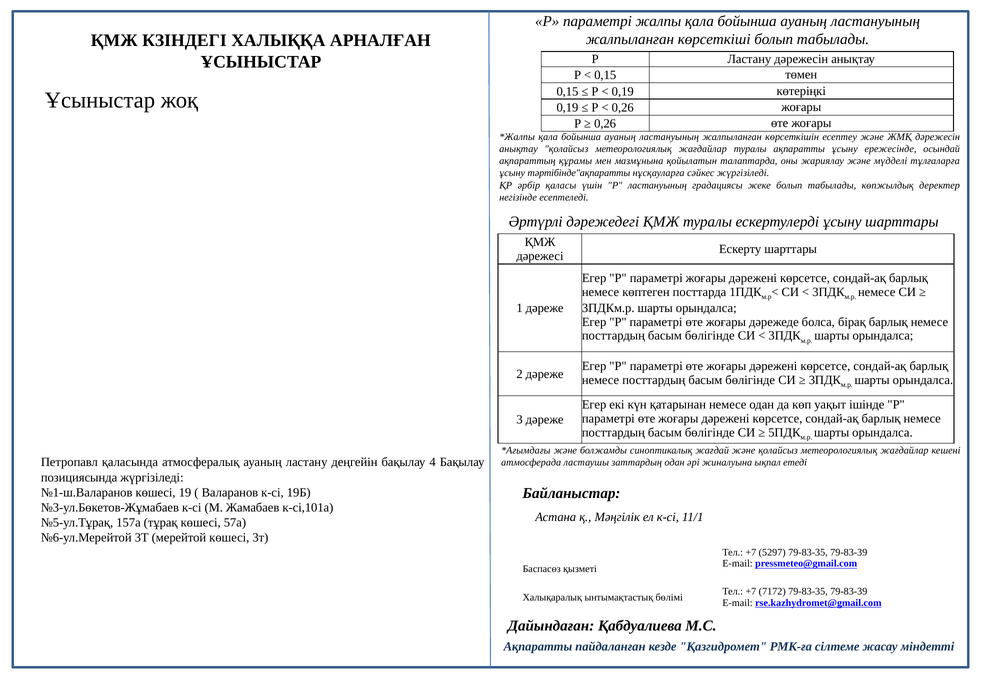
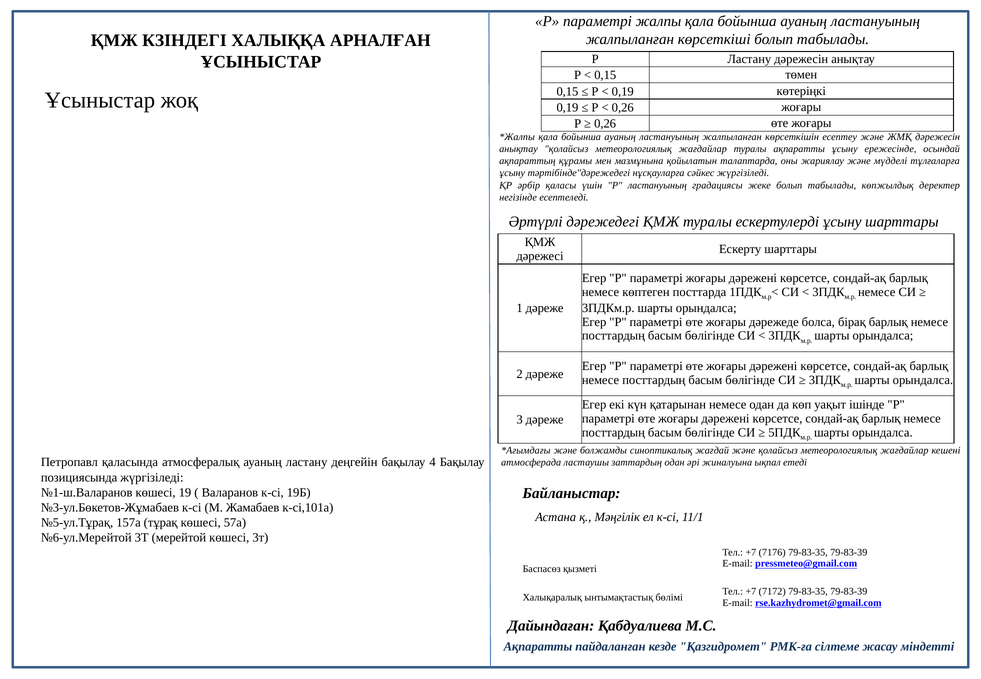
тәртібінде"ақпаратты: тәртібінде"ақпаратты -> тәртібінде"дәрежедегі
5297: 5297 -> 7176
